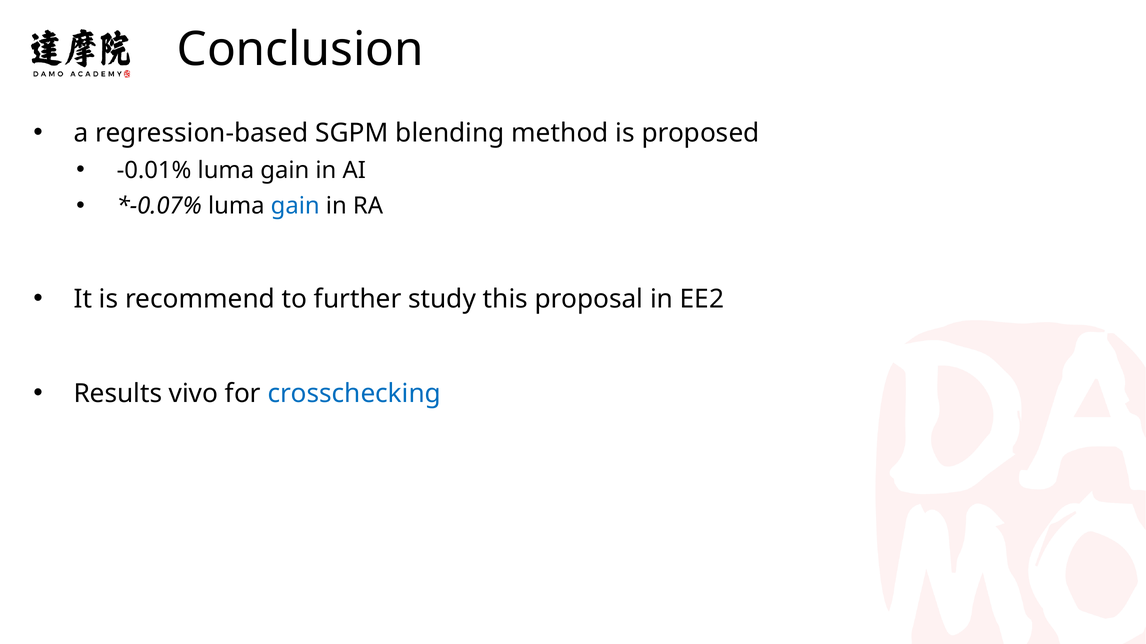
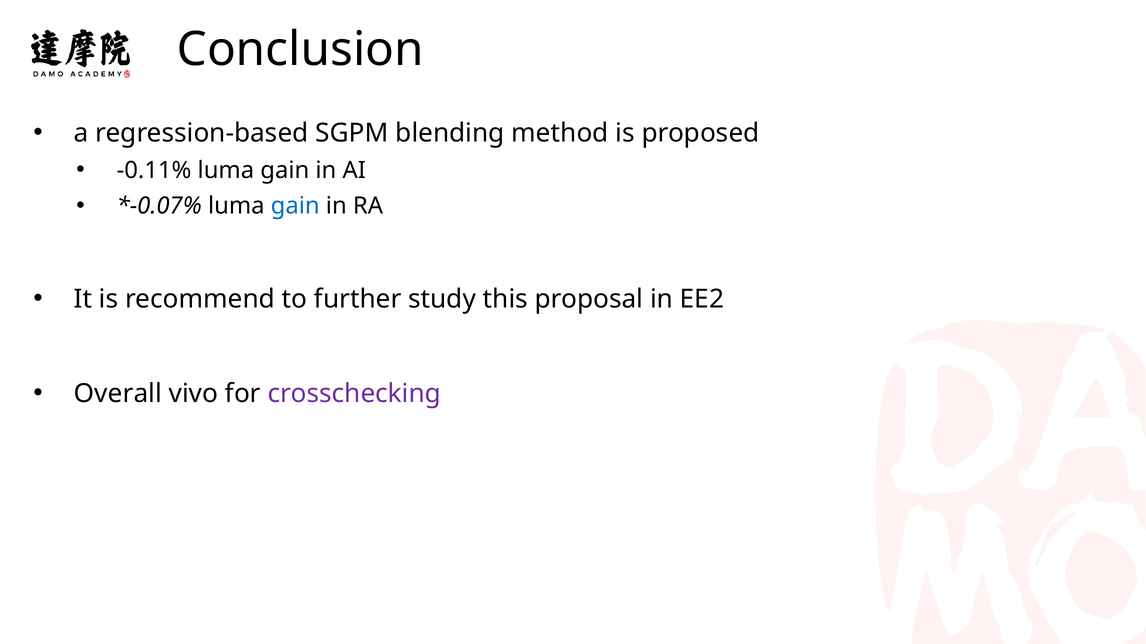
-0.01%: -0.01% -> -0.11%
Results: Results -> Overall
crosschecking colour: blue -> purple
